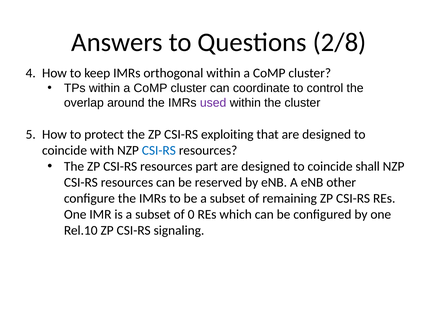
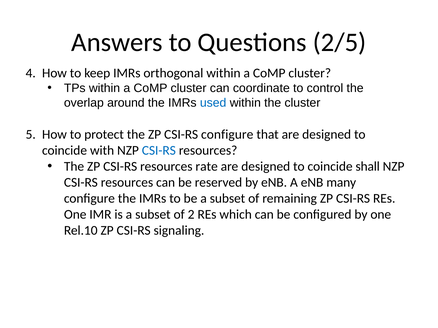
2/8: 2/8 -> 2/5
used colour: purple -> blue
CSI-RS exploiting: exploiting -> configure
part: part -> rate
other: other -> many
0: 0 -> 2
